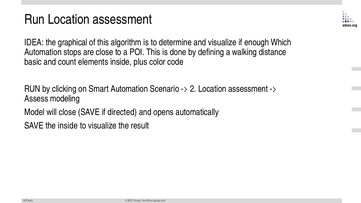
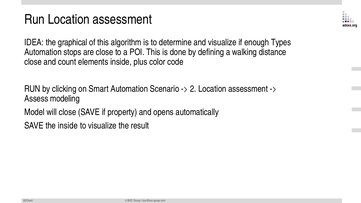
Which: Which -> Types
basic at (33, 62): basic -> close
directed: directed -> property
